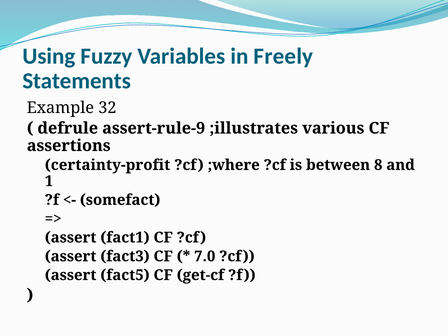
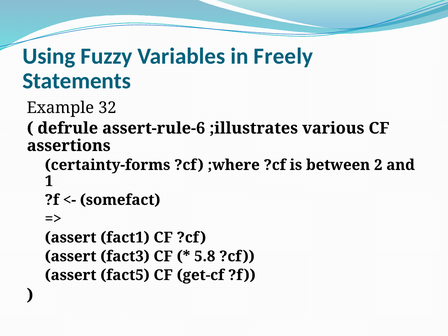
assert-rule-9: assert-rule-9 -> assert-rule-6
certainty-profit: certainty-profit -> certainty-forms
8: 8 -> 2
7.0: 7.0 -> 5.8
